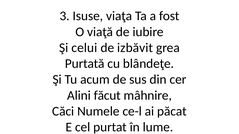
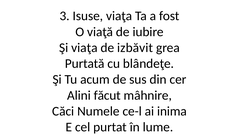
Şi celui: celui -> viaţa
păcat: păcat -> inima
